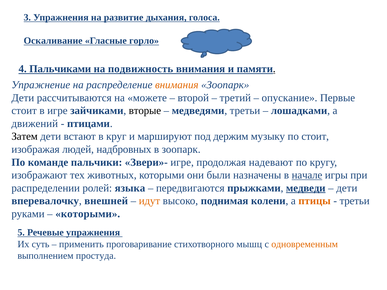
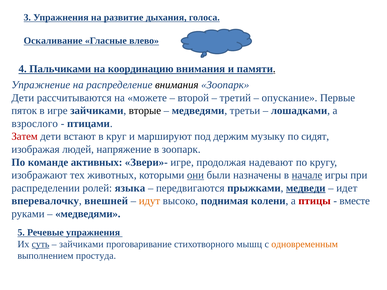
горло: горло -> влево
подвижность: подвижность -> координацию
внимания at (177, 85) colour: orange -> black
стоит at (24, 111): стоит -> пяток
движений: движений -> взрослого
Затем colour: black -> red
по стоит: стоит -> сидят
надбровных: надбровных -> напряжение
пальчики: пальчики -> активных
они underline: none -> present
дети at (347, 188): дети -> идет
птицы colour: orange -> red
третьи at (355, 201): третьи -> вместе
которыми at (88, 214): которыми -> медведями
суть underline: none -> present
применить at (81, 244): применить -> зайчиками
